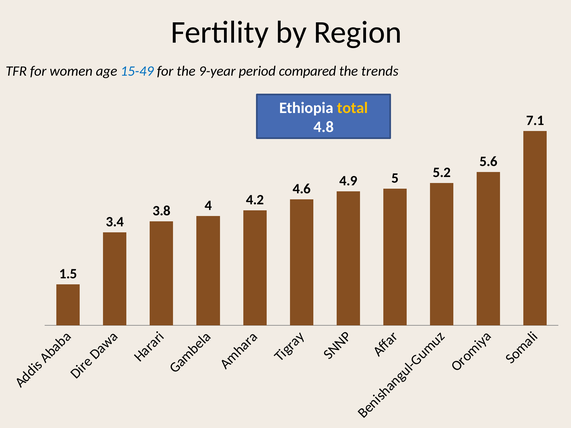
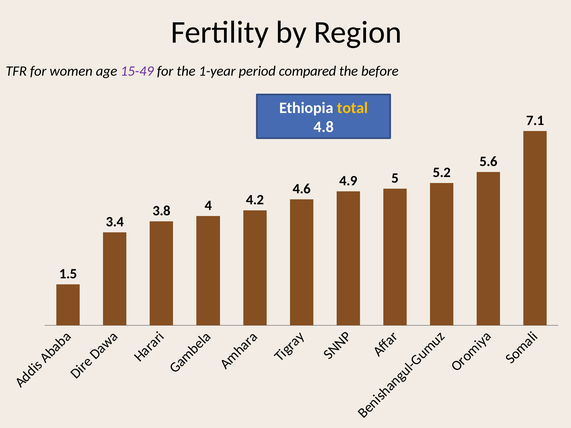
15-49 colour: blue -> purple
9-year: 9-year -> 1-year
trends: trends -> before
